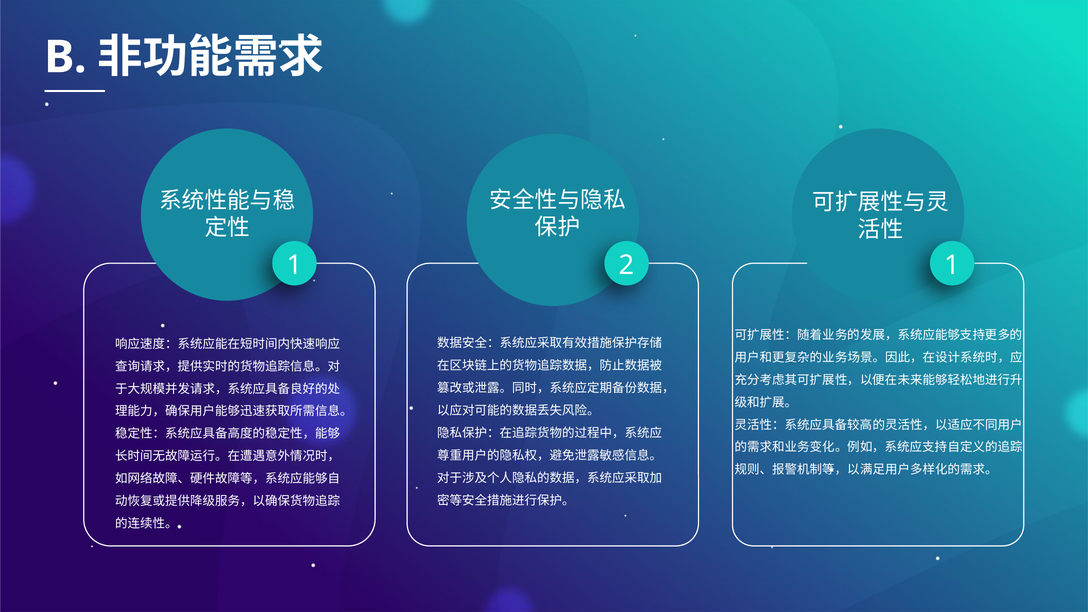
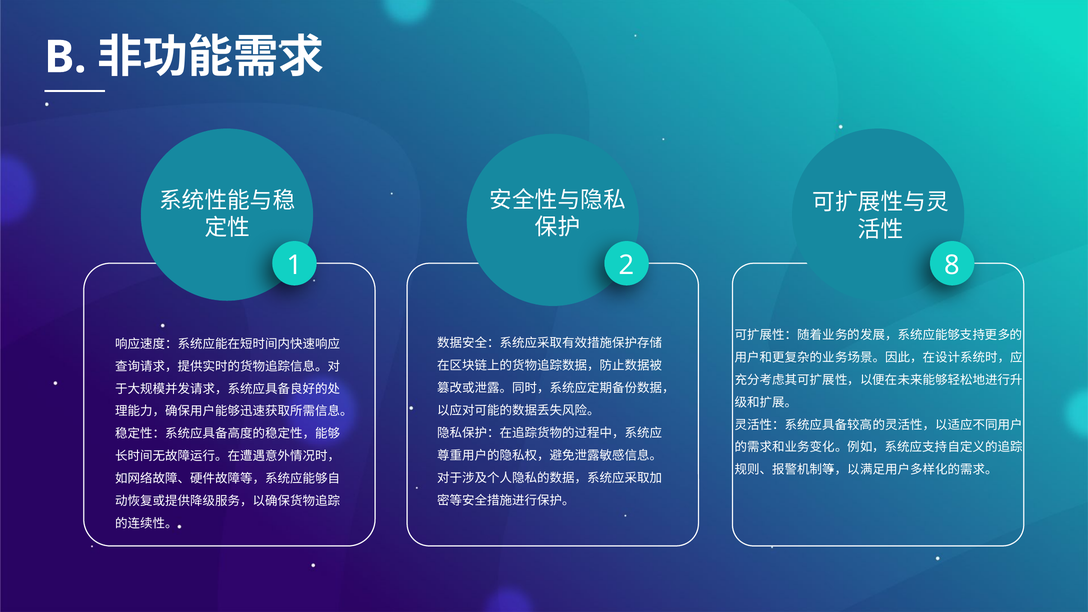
2 1: 1 -> 8
